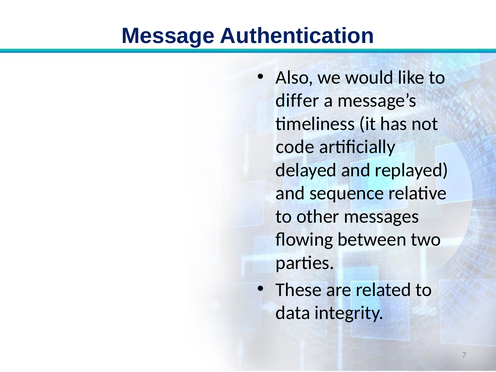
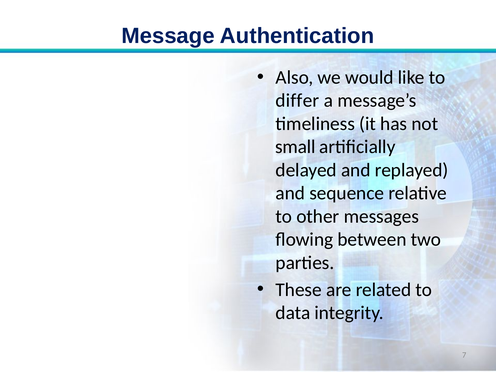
code: code -> small
